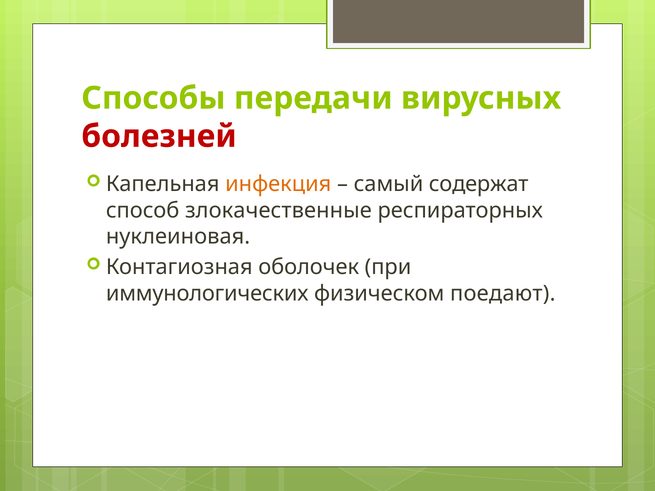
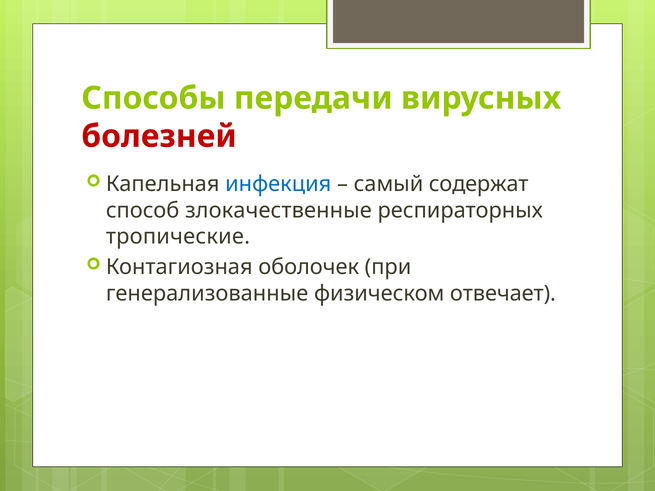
инфекция colour: orange -> blue
нуклеиновая: нуклеиновая -> тропические
иммунологических: иммунологических -> генерализованные
поедают: поедают -> отвечает
